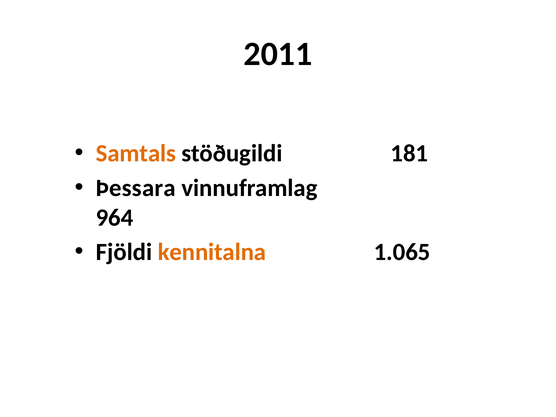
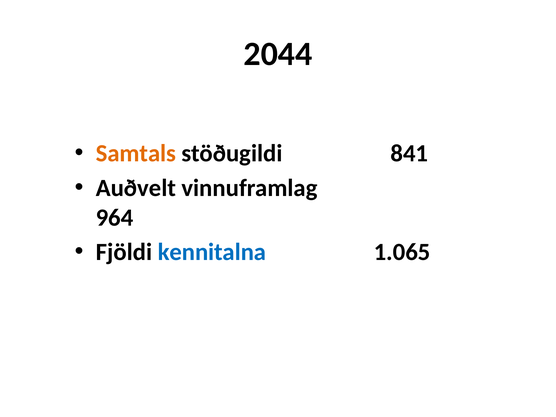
2011: 2011 -> 2044
181: 181 -> 841
Þessara: Þessara -> Auðvelt
kennitalna colour: orange -> blue
